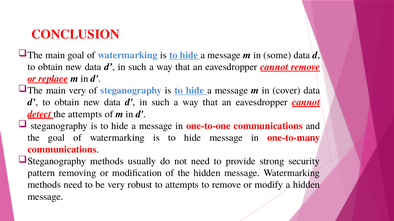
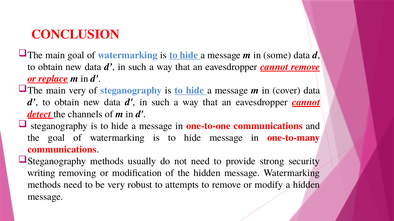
the attempts: attempts -> channels
pattern: pattern -> writing
